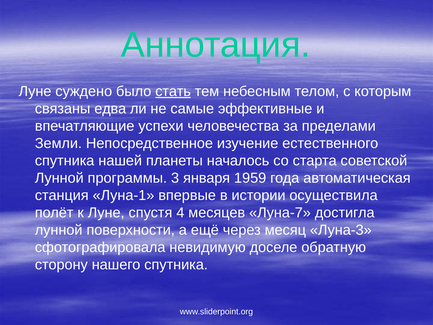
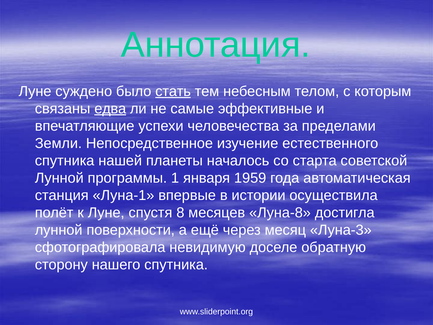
едва underline: none -> present
3: 3 -> 1
4: 4 -> 8
Луна-7: Луна-7 -> Луна-8
